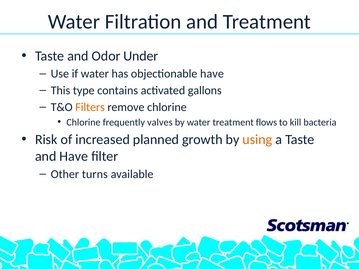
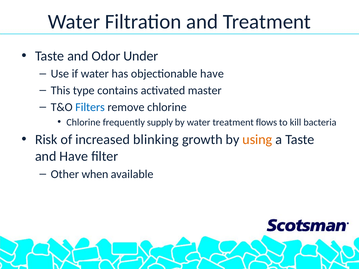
gallons: gallons -> master
Filters colour: orange -> blue
valves: valves -> supply
planned: planned -> blinking
turns: turns -> when
